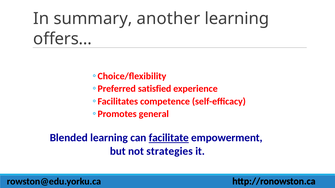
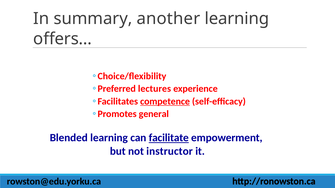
satisfied: satisfied -> lectures
competence underline: none -> present
strategies: strategies -> instructor
